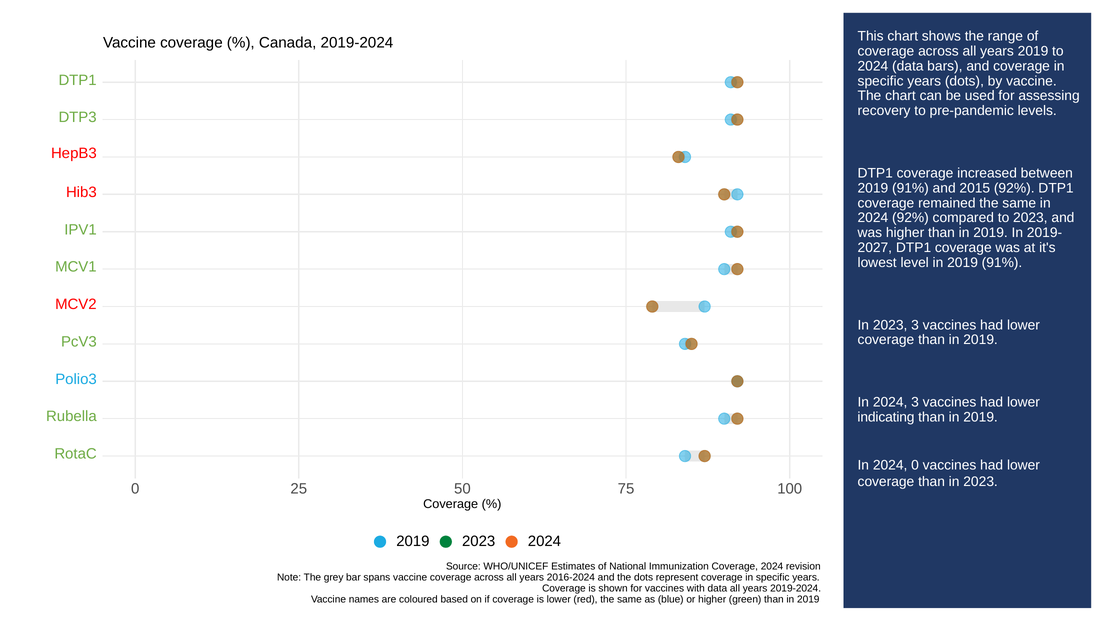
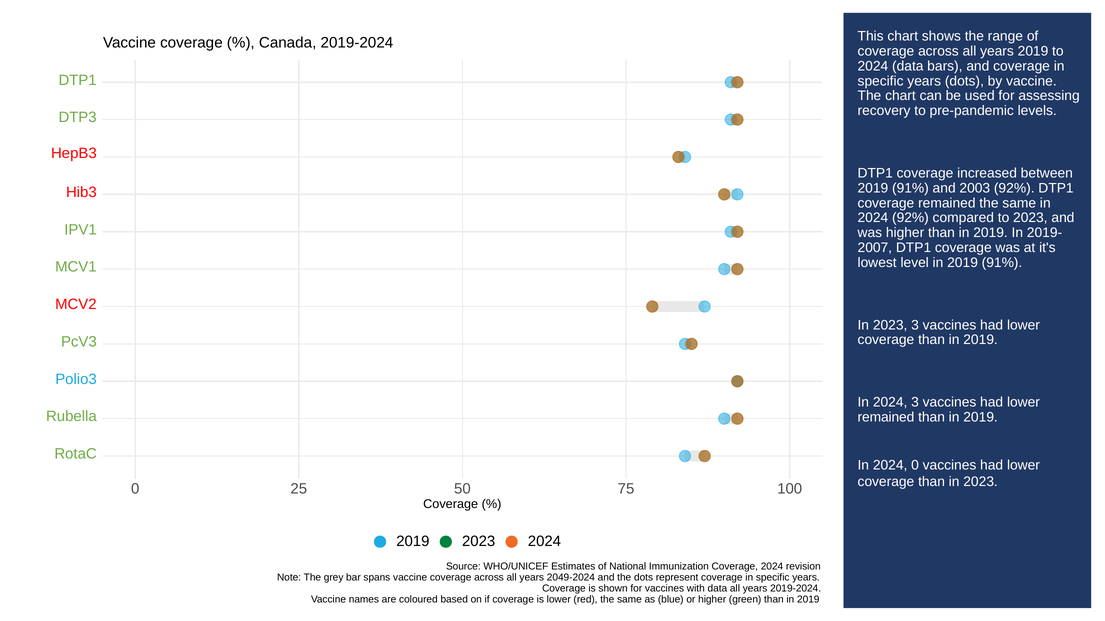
2015: 2015 -> 2003
2027: 2027 -> 2007
indicating at (886, 418): indicating -> remained
2016-2024: 2016-2024 -> 2049-2024
